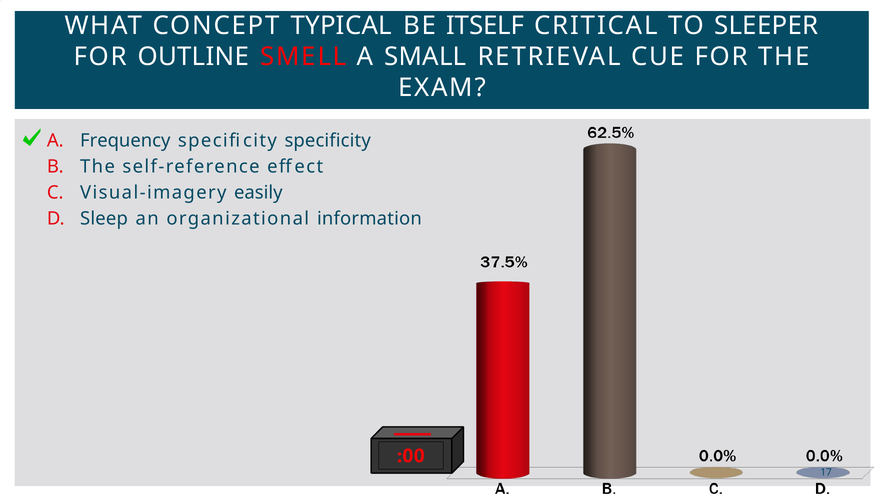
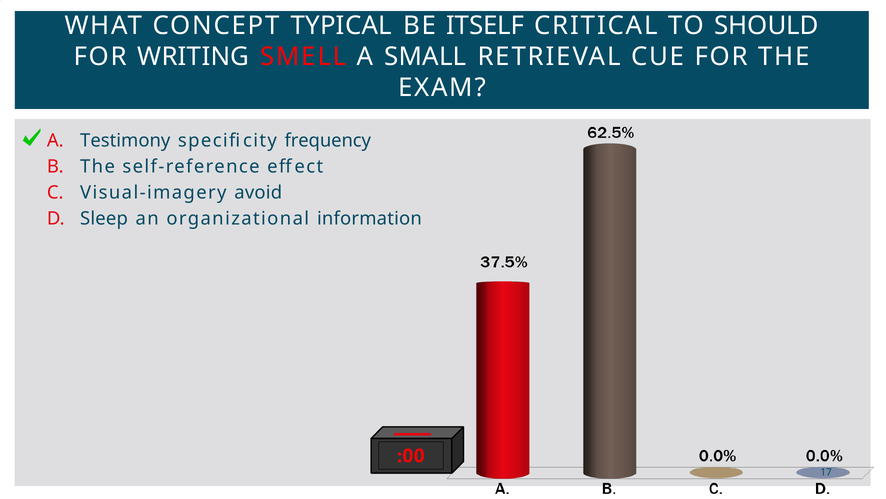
SLEEPER: SLEEPER -> SHOULD
OUTLINE: OUTLINE -> WRITING
Frequency: Frequency -> Testimony
specificity specificity: specificity -> frequency
easily: easily -> avoid
